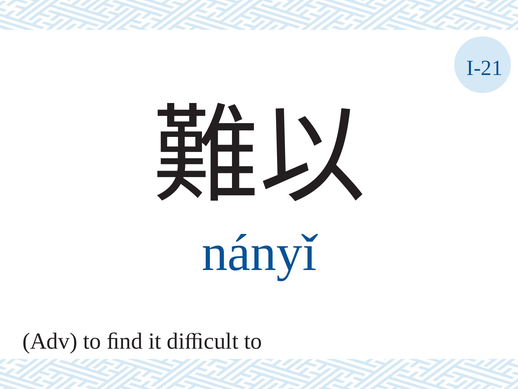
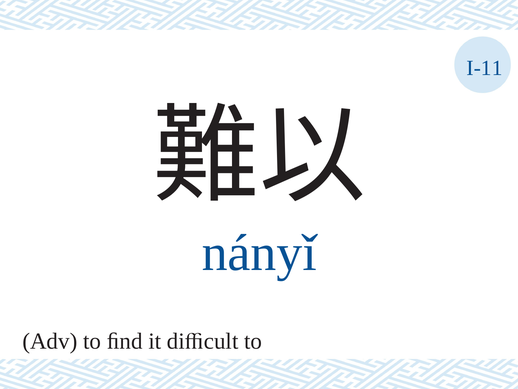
I-21: I-21 -> I-11
